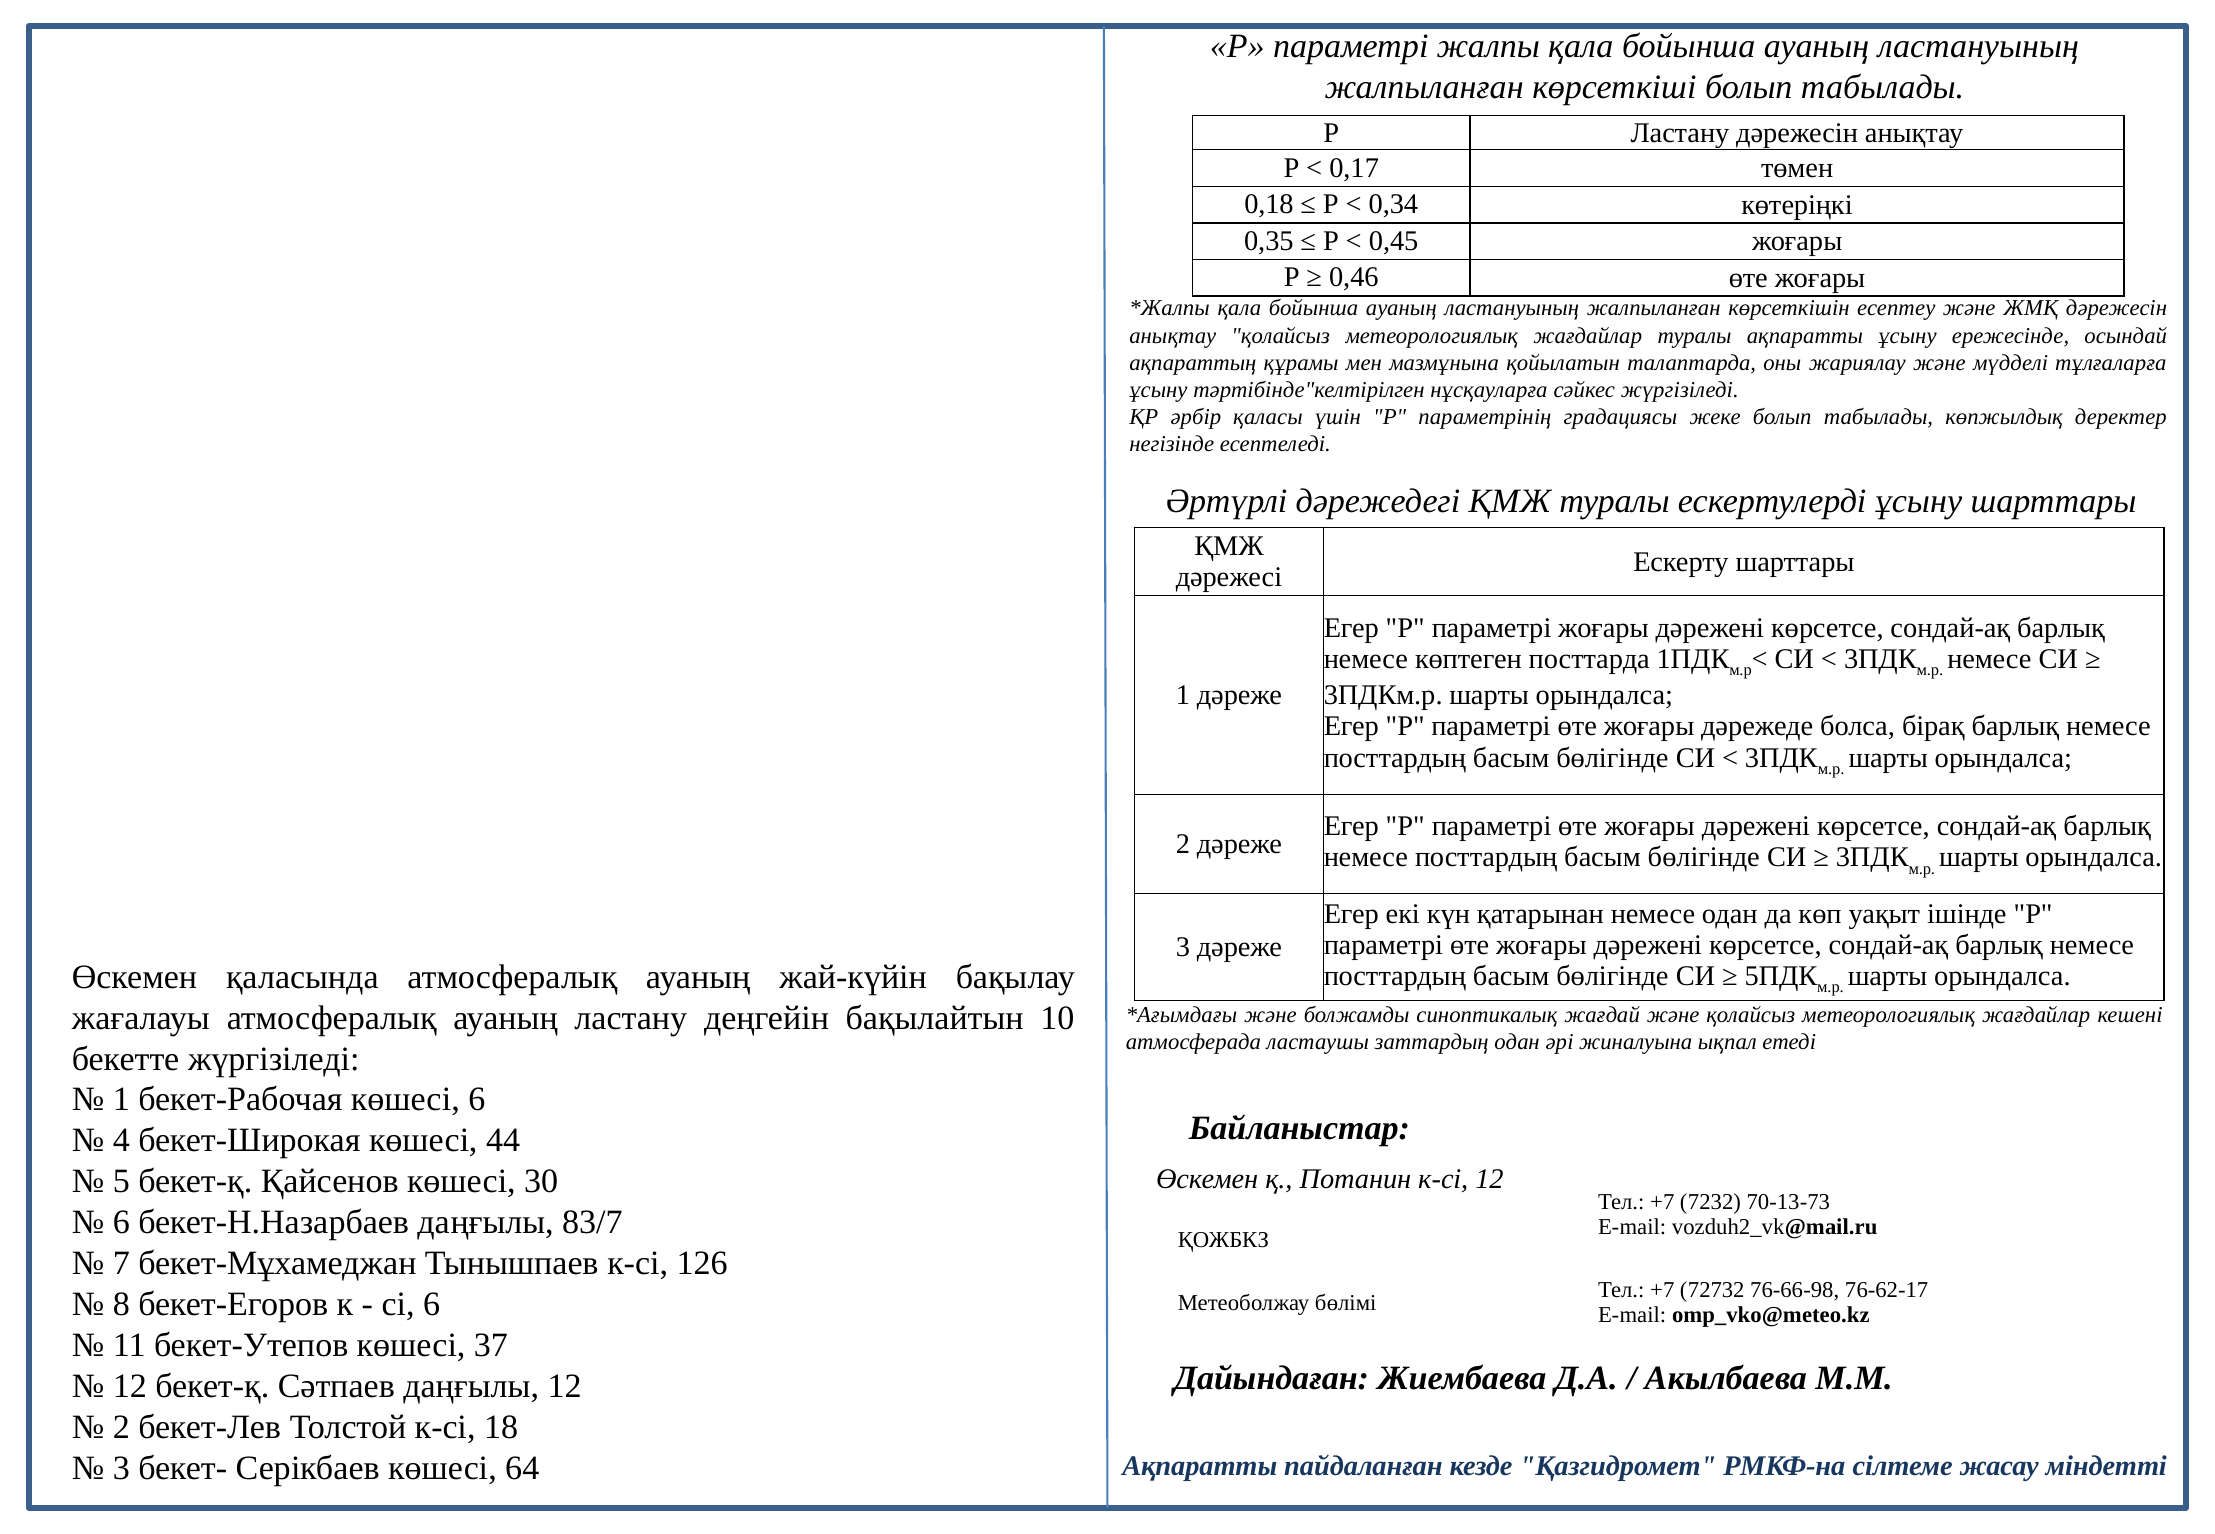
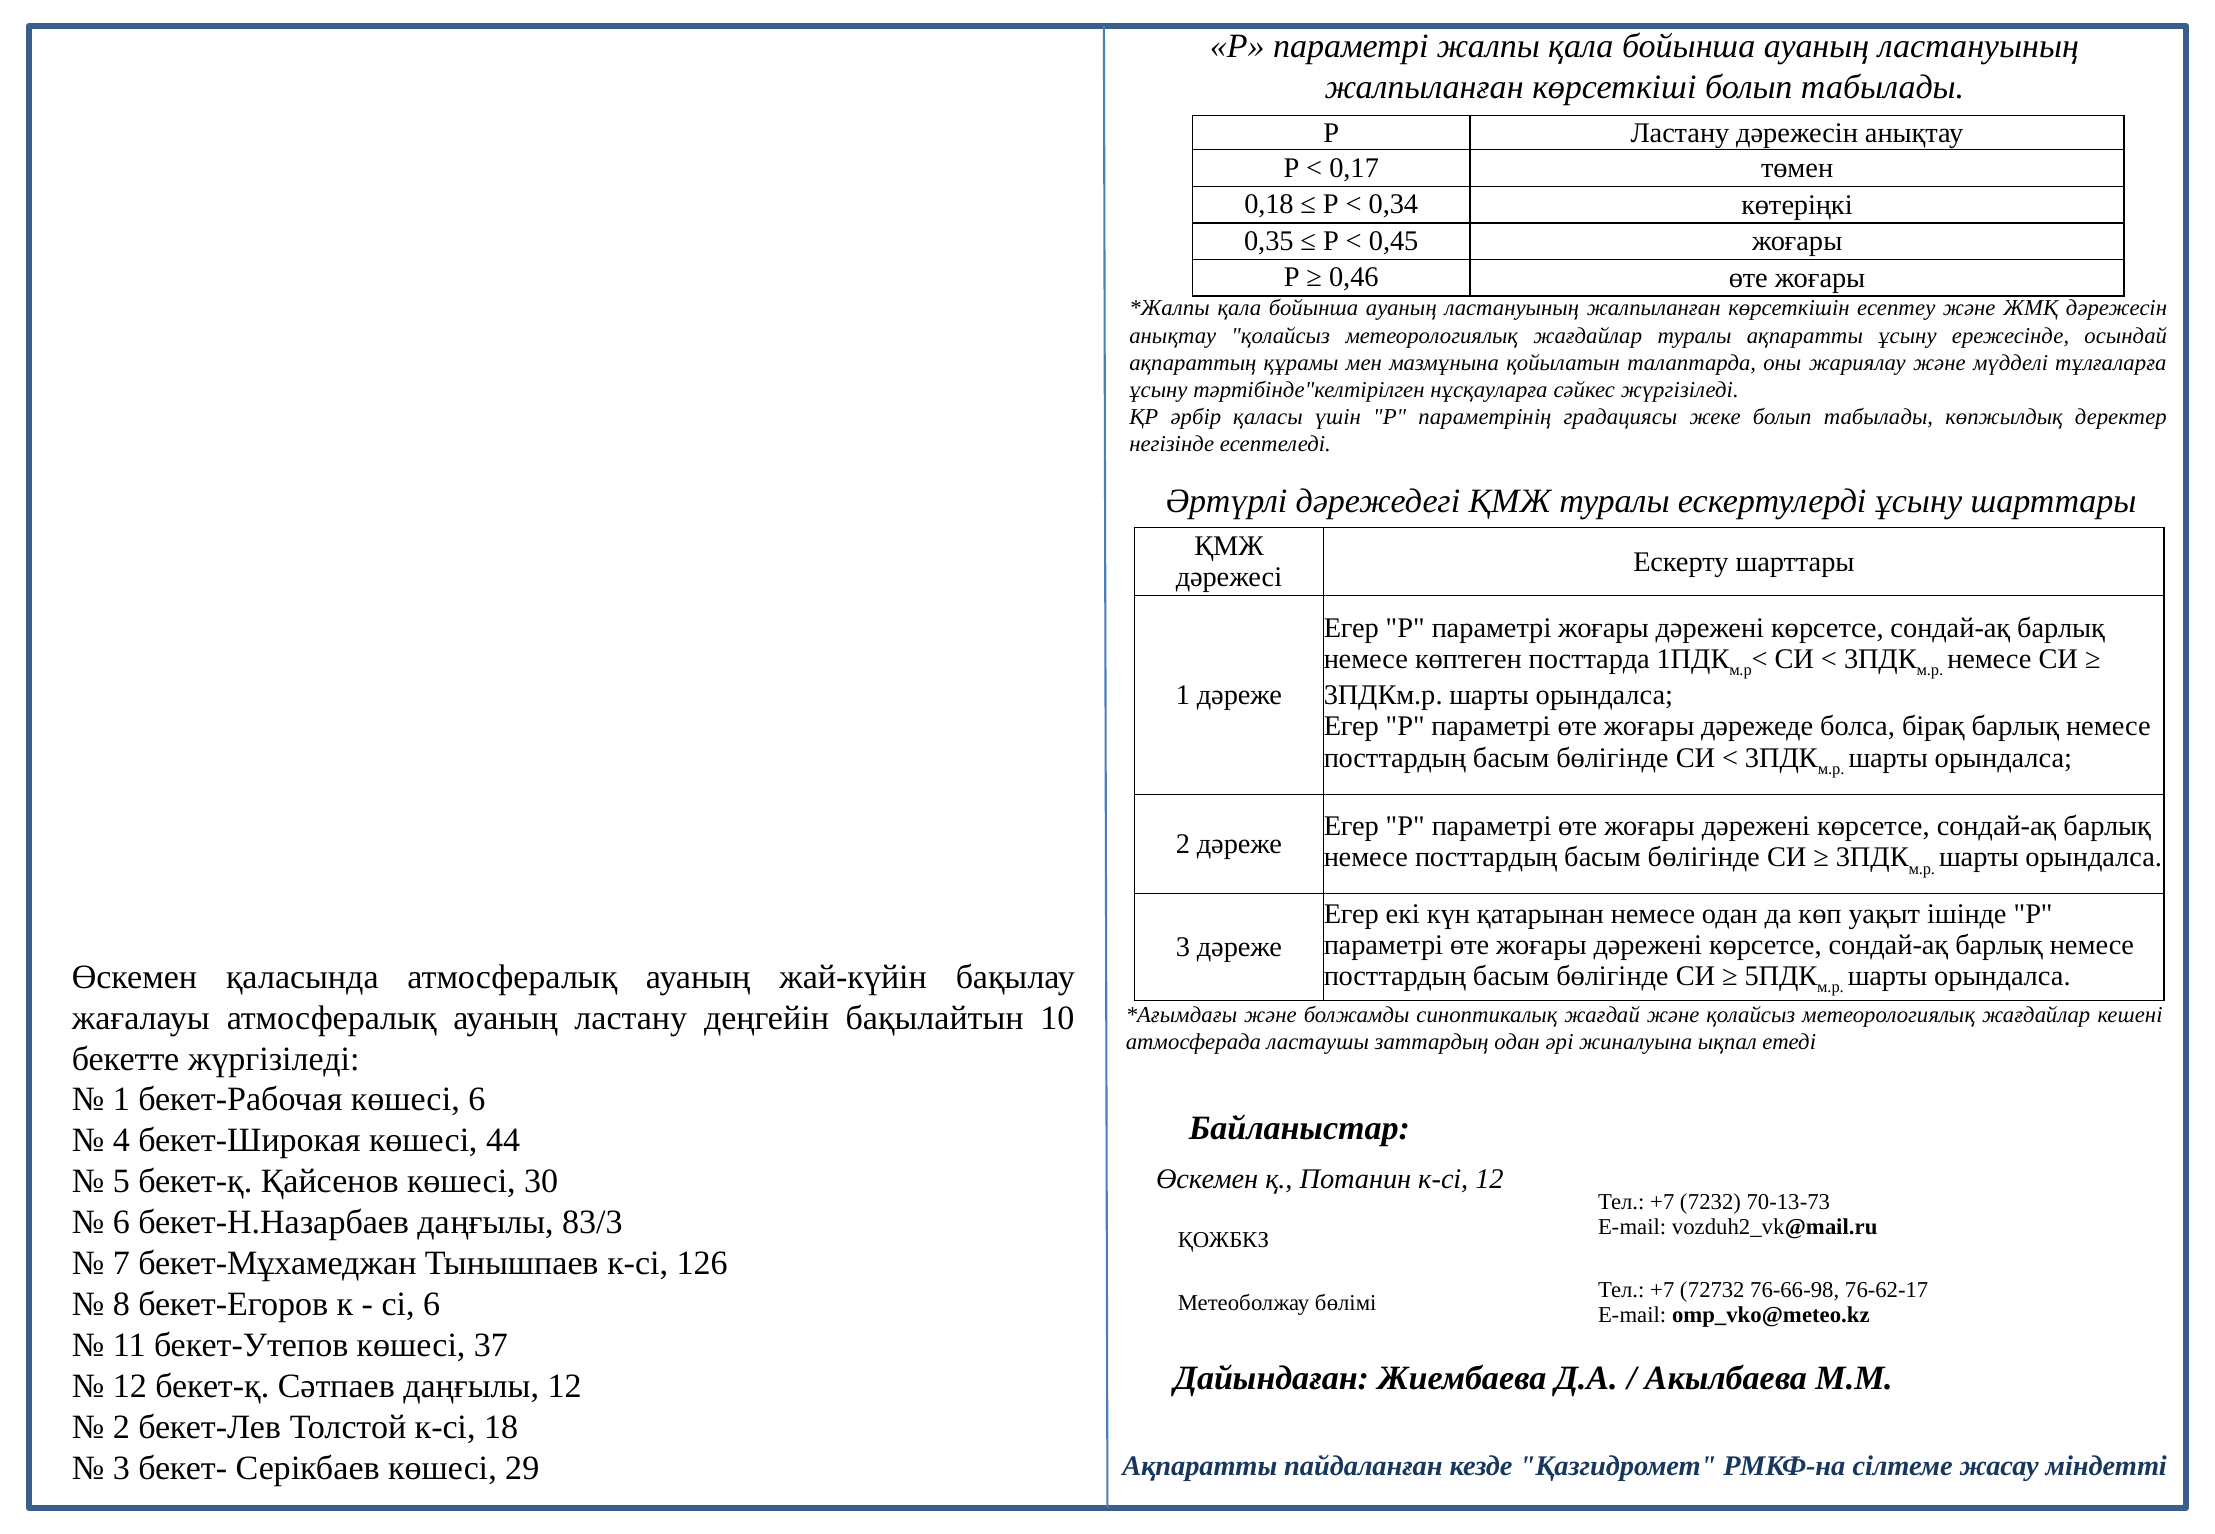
83/7: 83/7 -> 83/3
64: 64 -> 29
